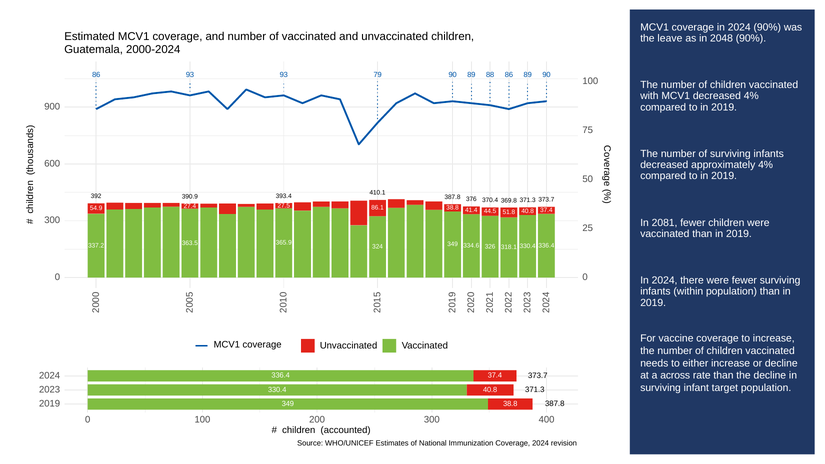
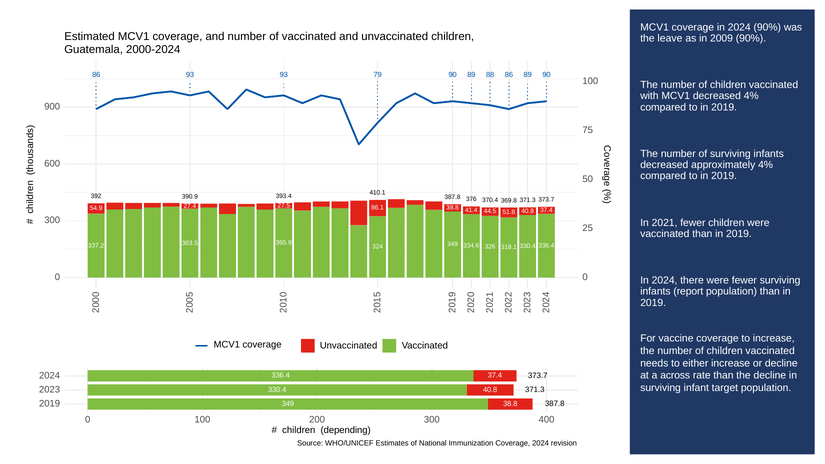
2048: 2048 -> 2009
2081: 2081 -> 2021
within: within -> report
accounted: accounted -> depending
